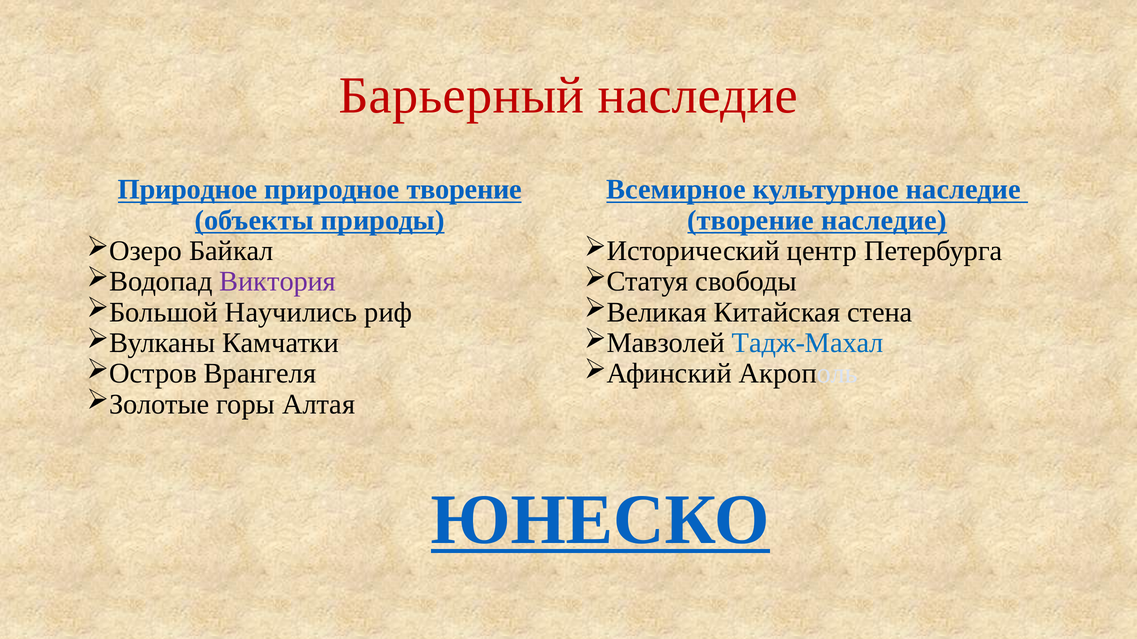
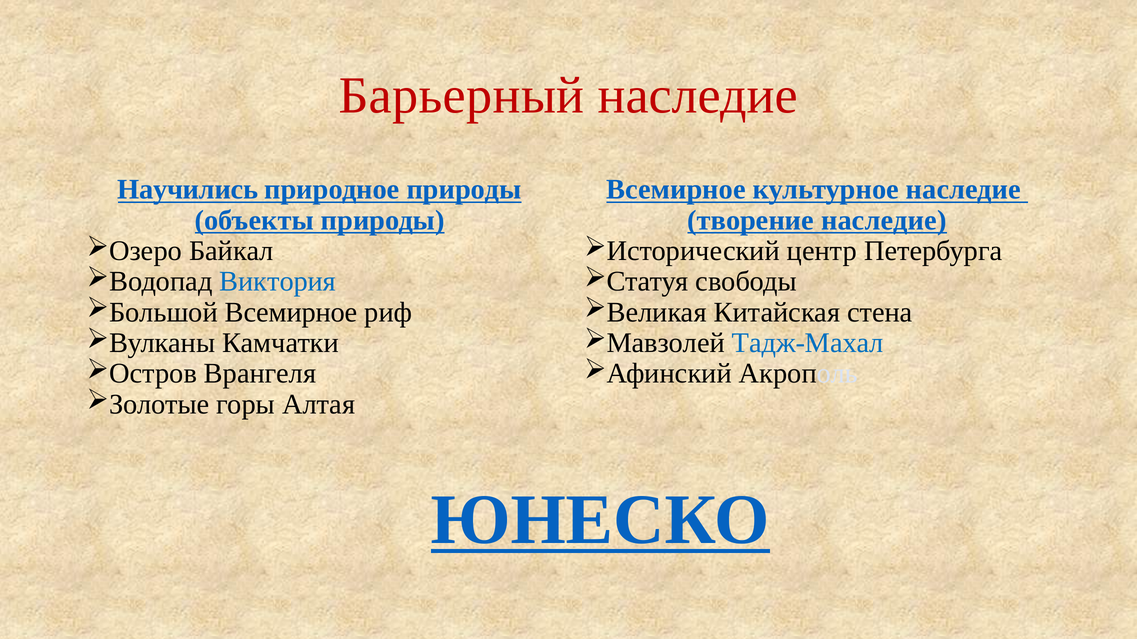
Природное at (188, 190): Природное -> Научились
природное творение: творение -> природы
Виктория colour: purple -> blue
Научились at (291, 312): Научились -> Всемирное
